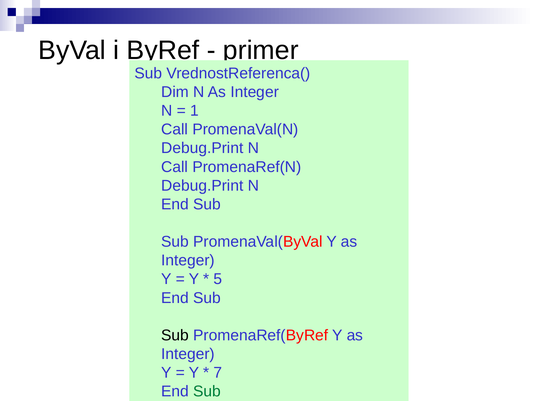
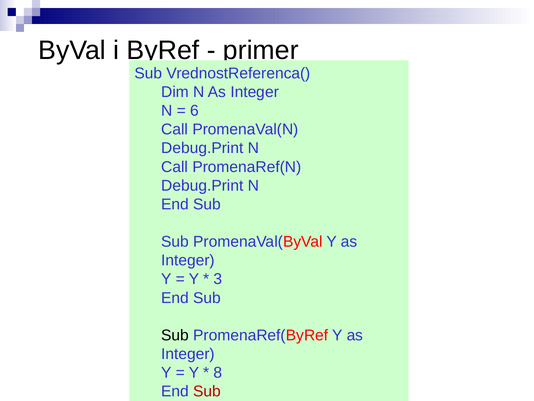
1: 1 -> 6
5: 5 -> 3
7: 7 -> 8
Sub at (207, 391) colour: green -> red
